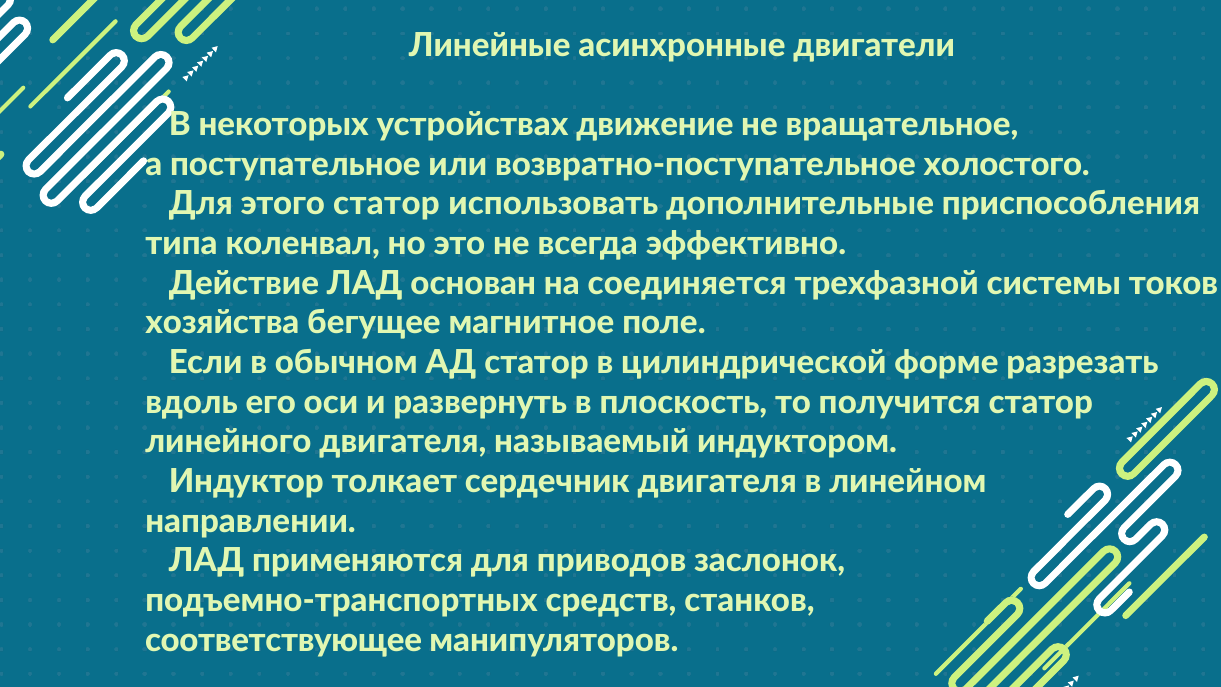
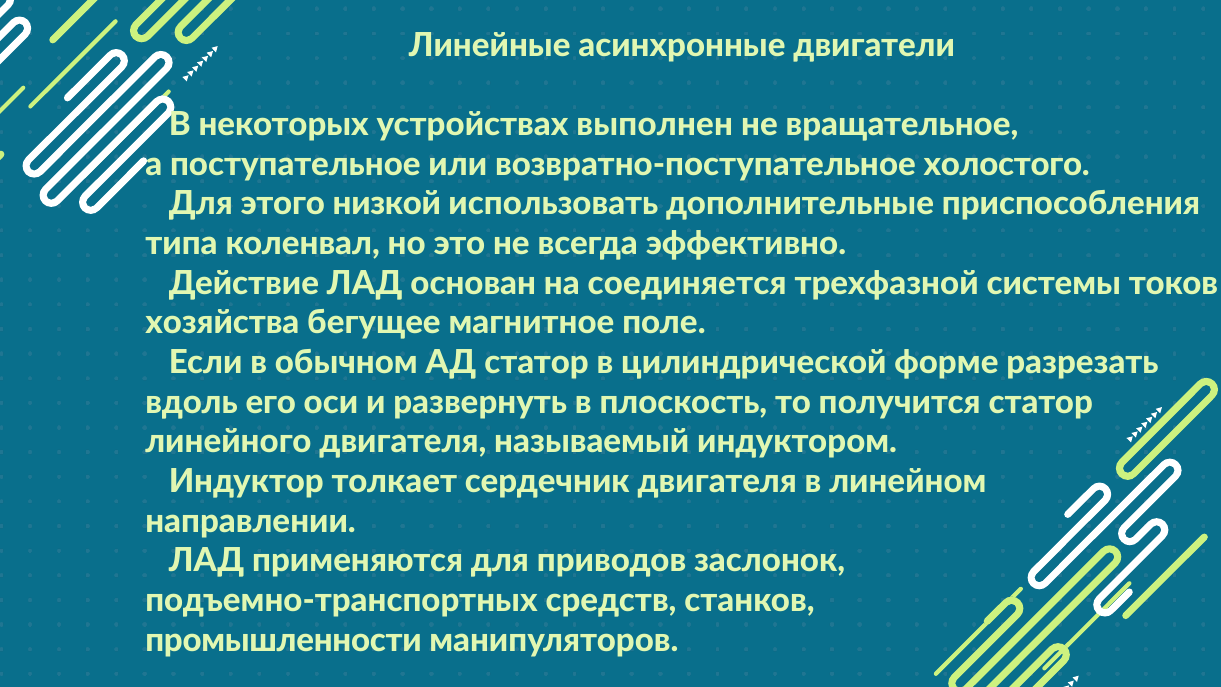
движение: движение -> выполнен
этого статор: статор -> низкой
соответствующее: соответствующее -> промышленности
